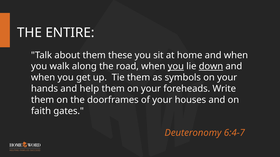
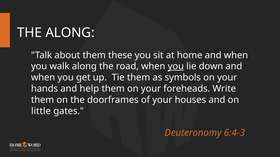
THE ENTIRE: ENTIRE -> ALONG
down underline: present -> none
faith: faith -> little
6:4-7: 6:4-7 -> 6:4-3
